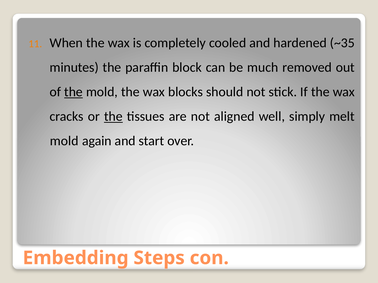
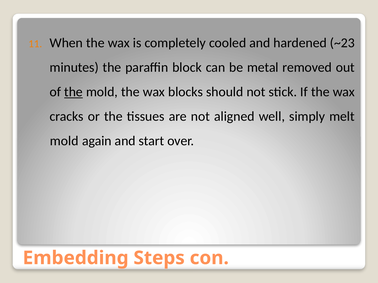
~35: ~35 -> ~23
much: much -> metal
the at (113, 117) underline: present -> none
